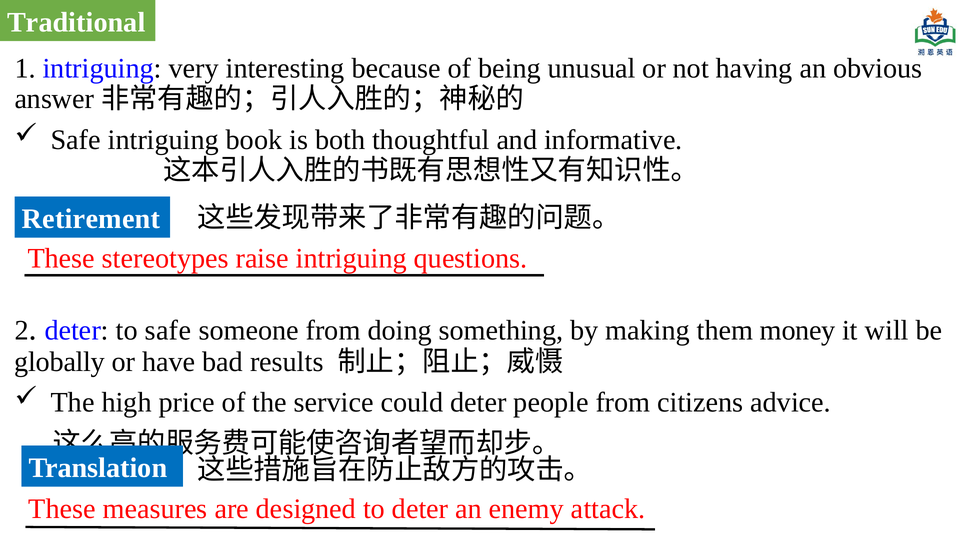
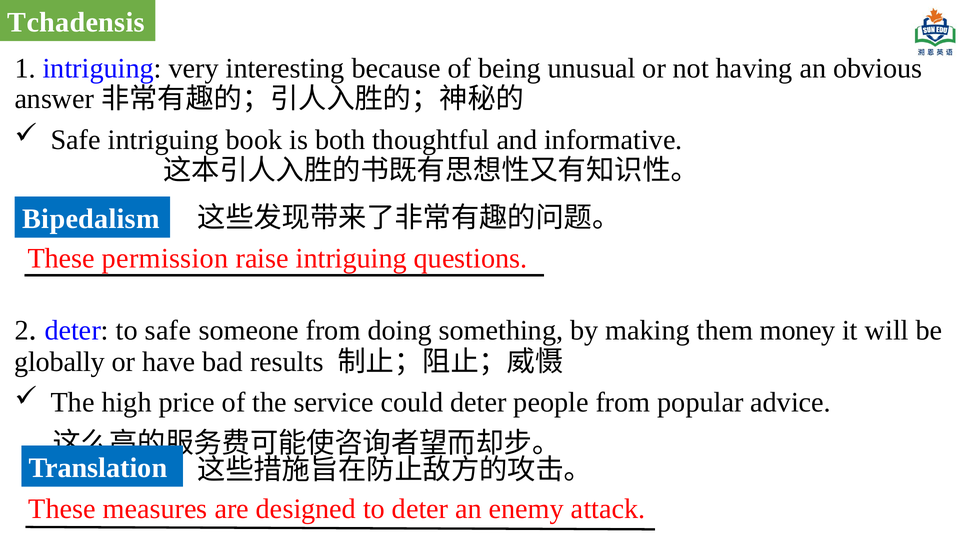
Traditional: Traditional -> Tchadensis
Retirement: Retirement -> Bipedalism
stereotypes: stereotypes -> permission
citizens: citizens -> popular
